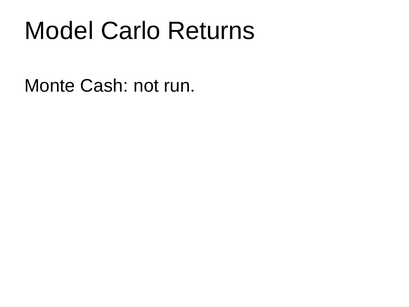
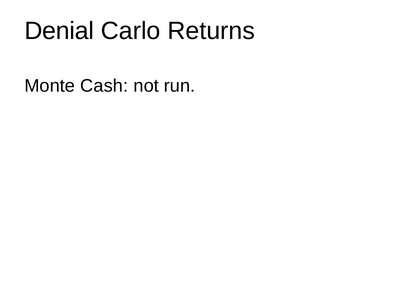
Model: Model -> Denial
